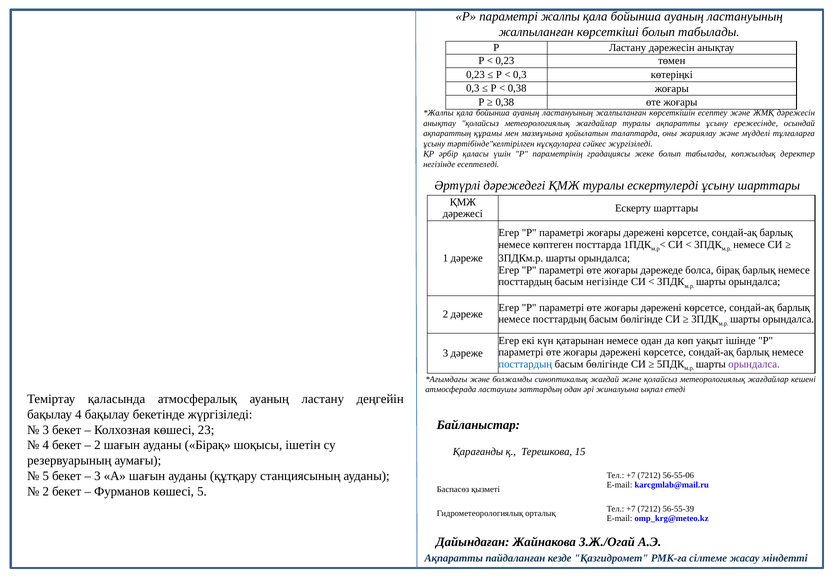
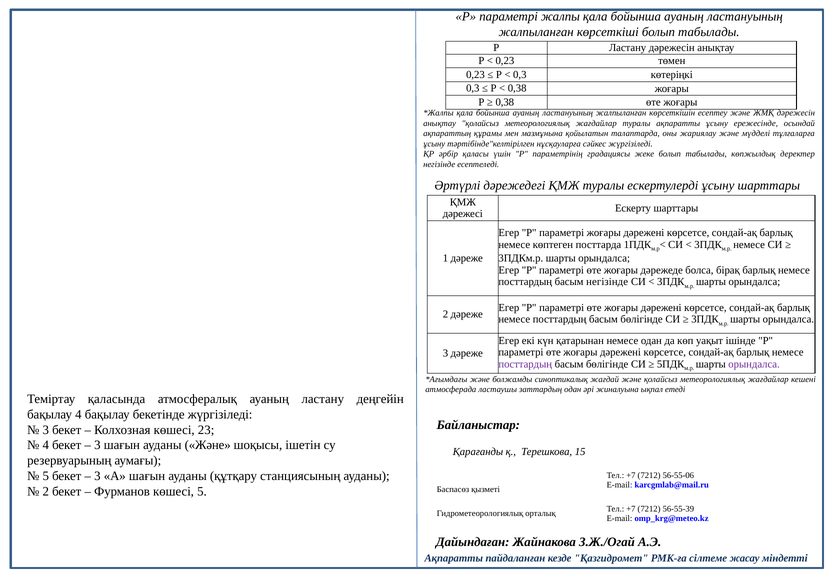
посттардың at (525, 364) colour: blue -> purple
2 at (97, 445): 2 -> 3
ауданы Бірақ: Бірақ -> Және
